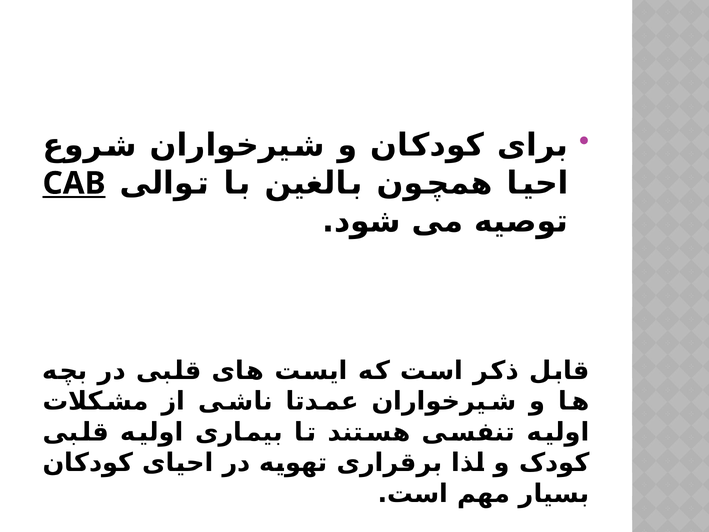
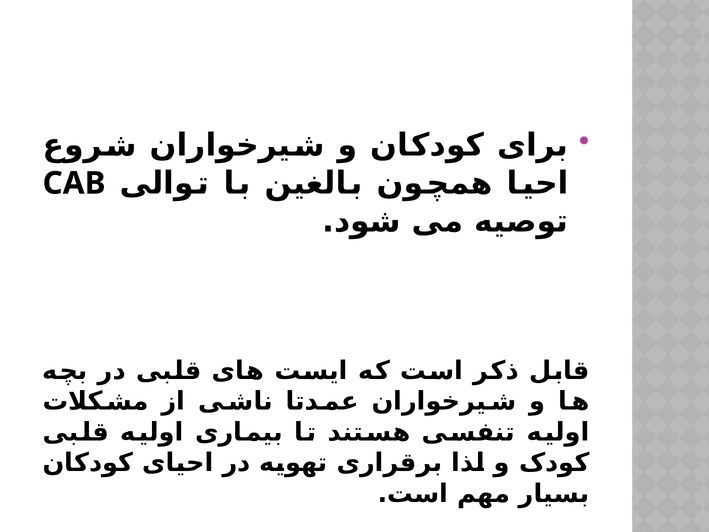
CAB underline: present -> none
